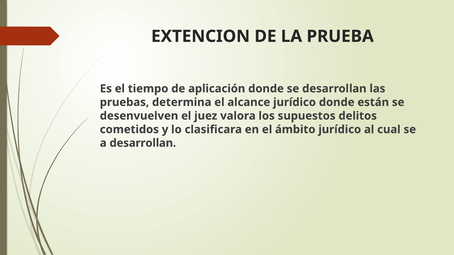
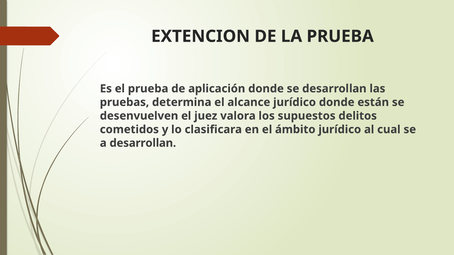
el tiempo: tiempo -> prueba
